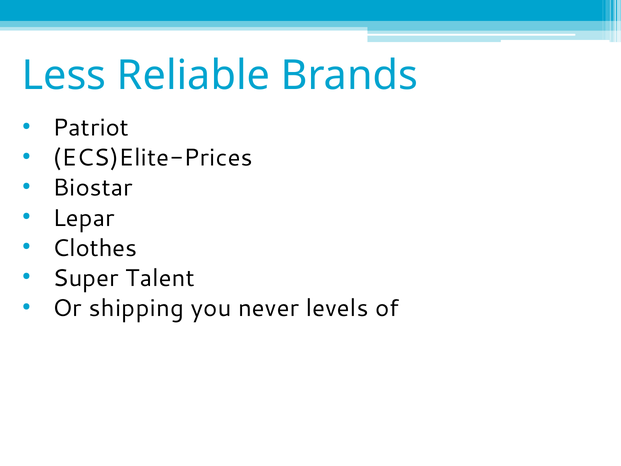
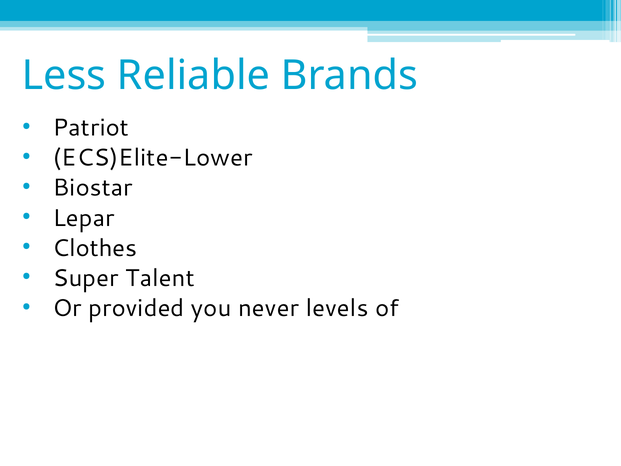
ECS)Elite-Prices: ECS)Elite-Prices -> ECS)Elite-Lower
shipping: shipping -> provided
